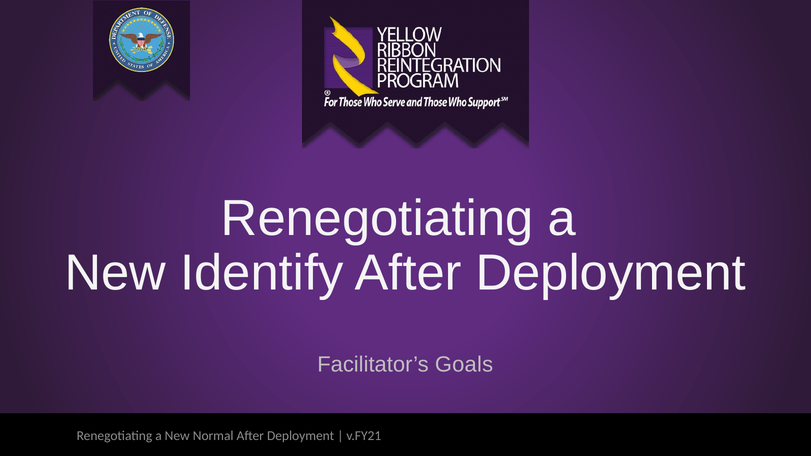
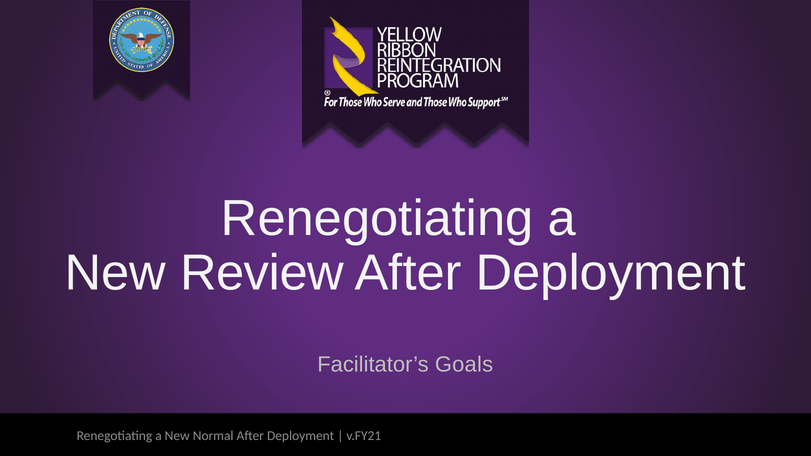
Identify: Identify -> Review
